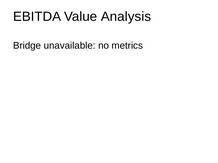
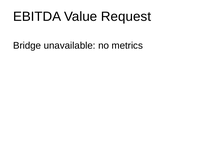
Analysis: Analysis -> Request
